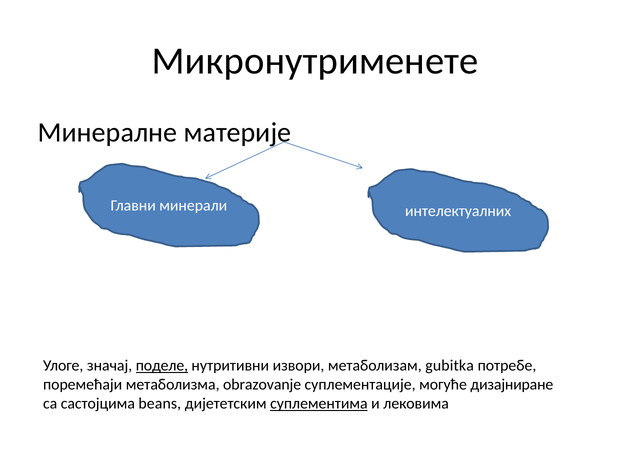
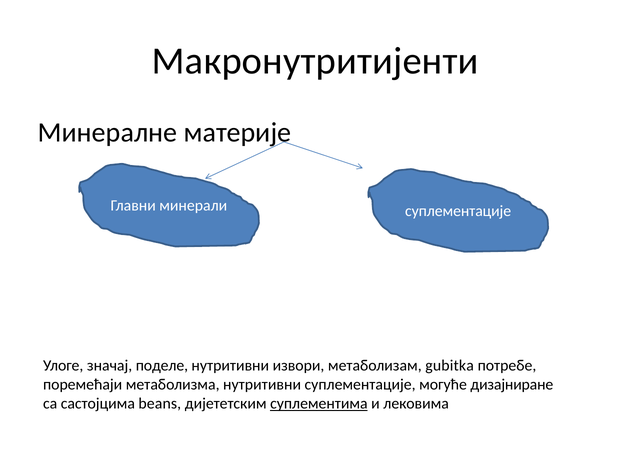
Микронутрименете: Микронутрименете -> Макронутритијенти
минерали интелектуалних: интелектуалних -> суплементације
поделе underline: present -> none
метаболизма obrazovanje: obrazovanje -> нутритивни
